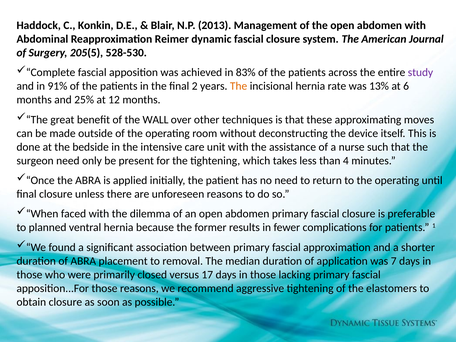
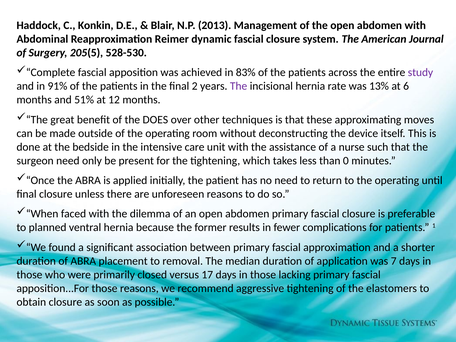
The at (239, 86) colour: orange -> purple
25%: 25% -> 51%
WALL: WALL -> DOES
4: 4 -> 0
